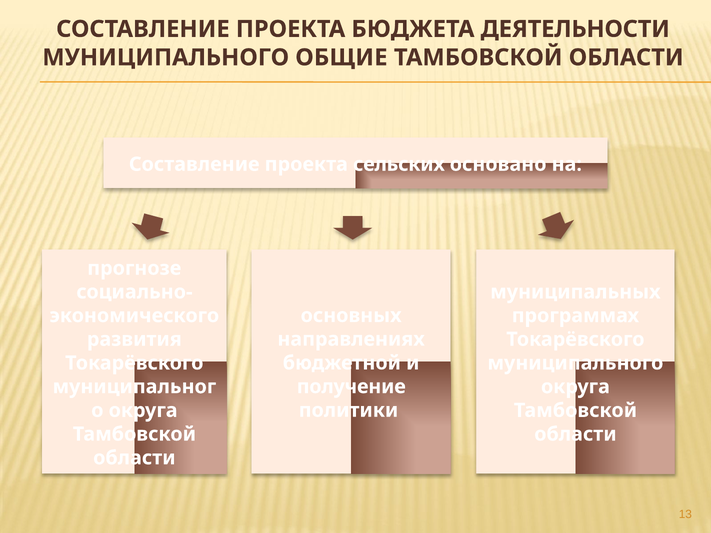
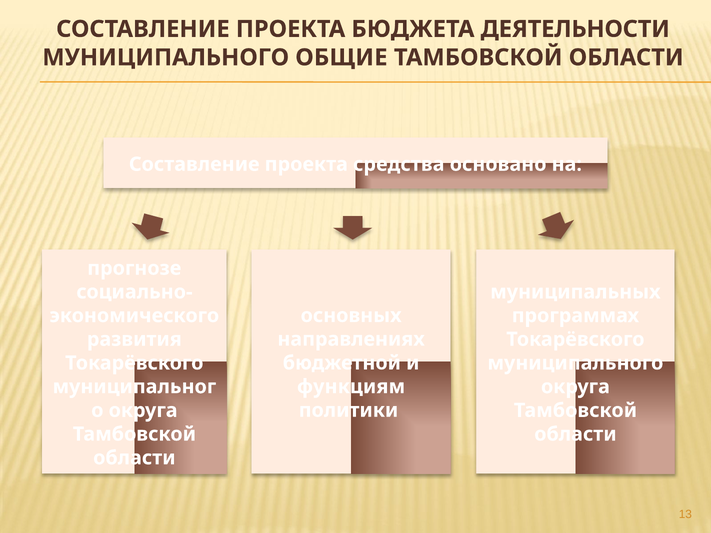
сельских: сельских -> средства
получение: получение -> функциям
